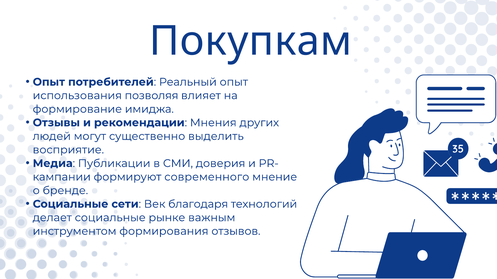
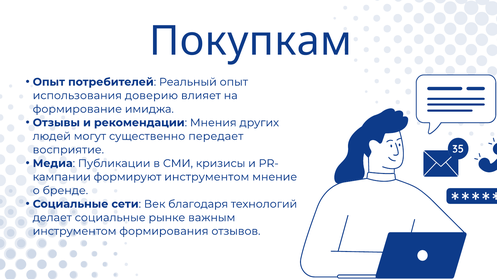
позволяя: позволяя -> доверию
выделить: выделить -> передает
доверия: доверия -> кризисы
современного at (207, 177): современного -> инструментом
